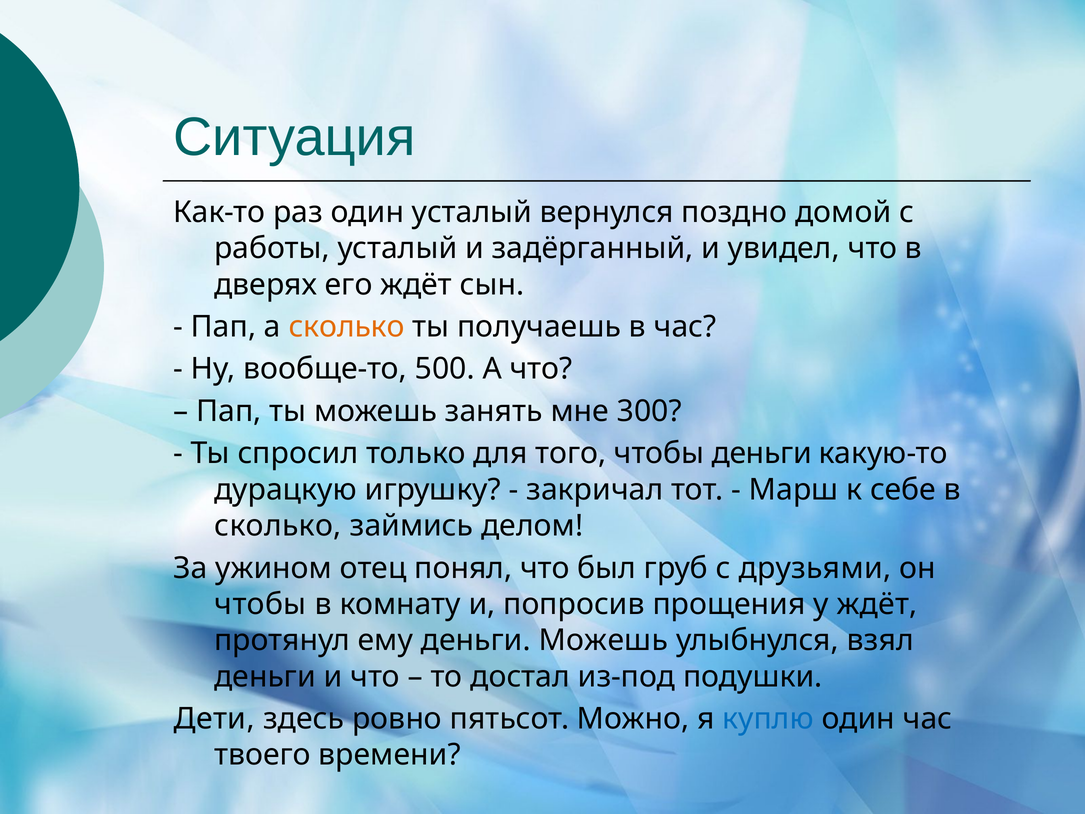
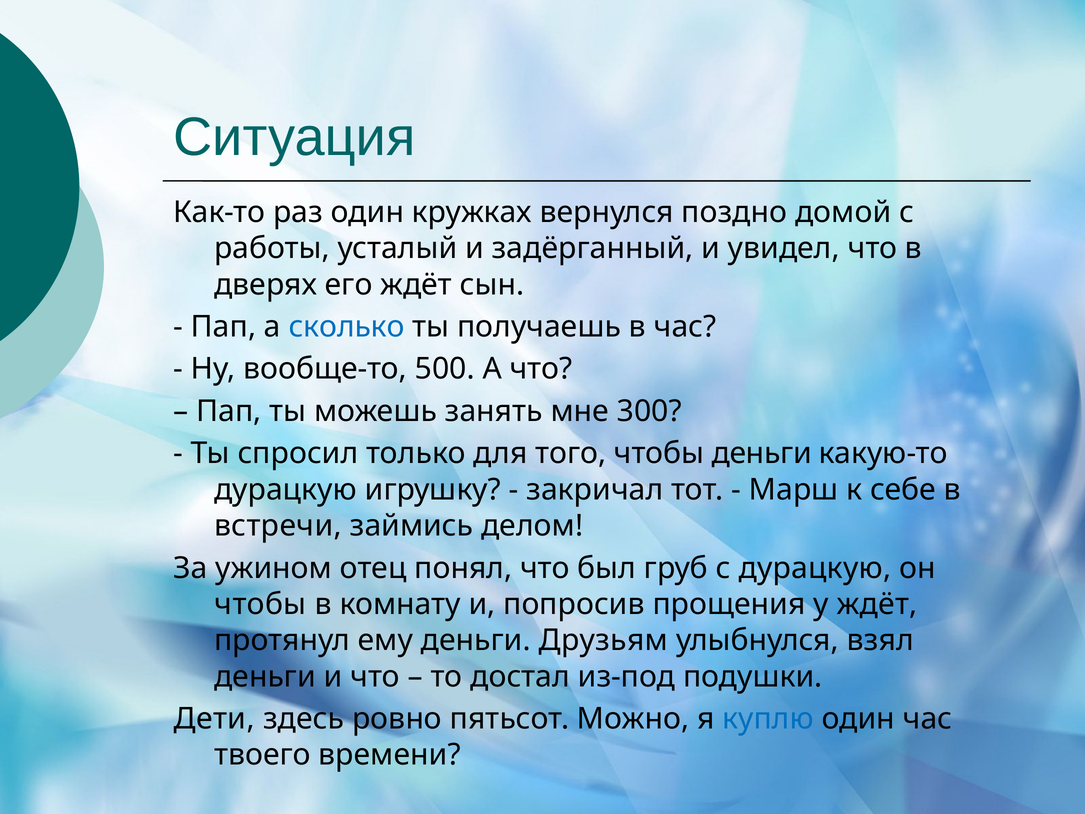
один усталый: усталый -> кружках
сколько at (347, 327) colour: orange -> blue
сколько at (278, 526): сколько -> встречи
с друзьями: друзьями -> дурацкую
деньги Можешь: Можешь -> Друзьям
